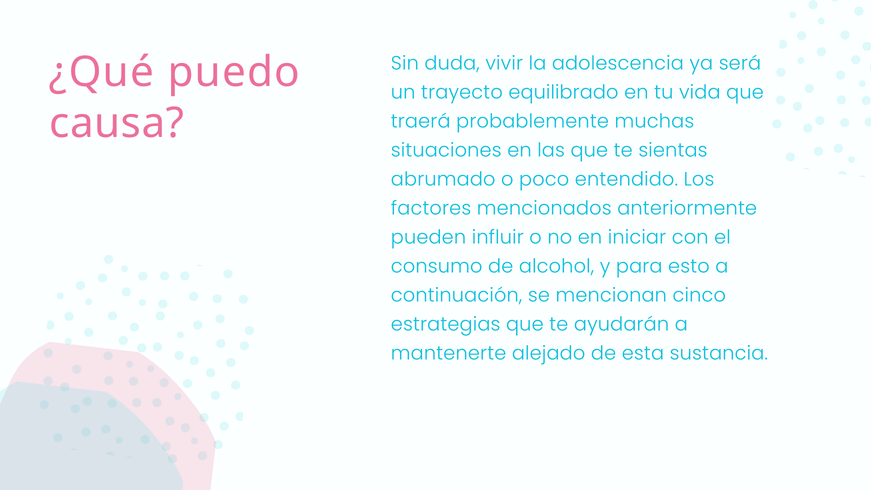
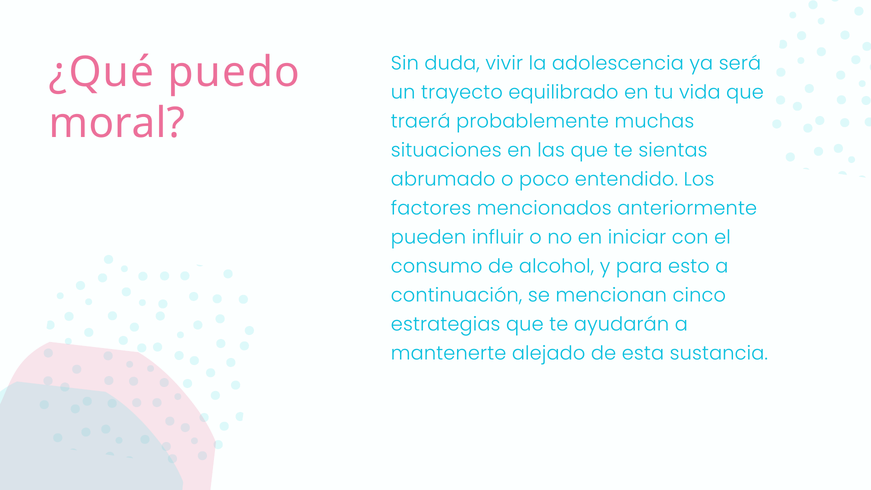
causa: causa -> moral
